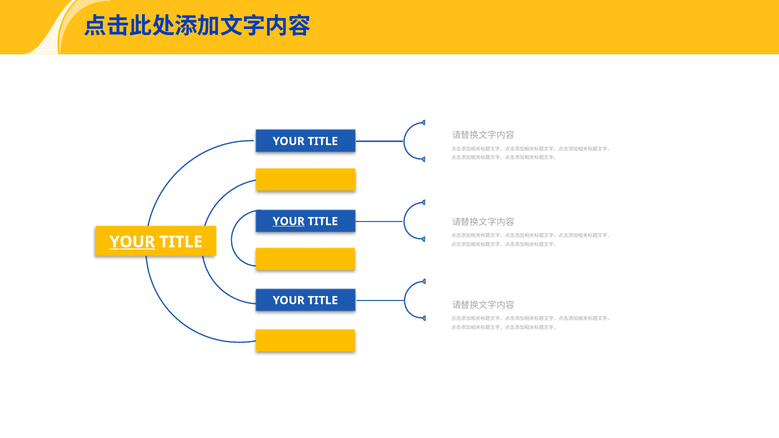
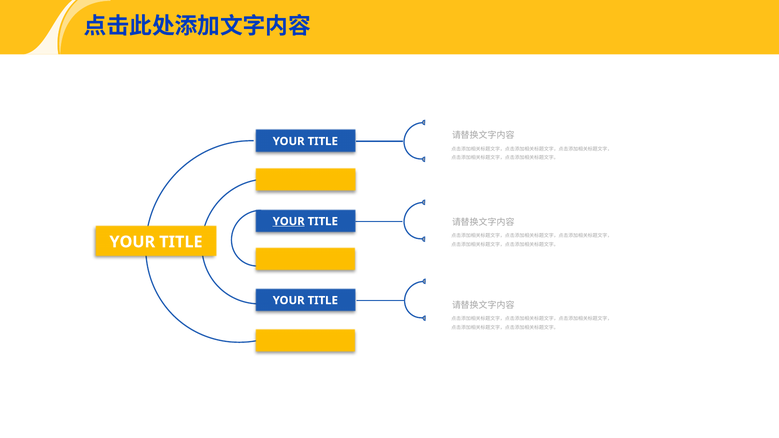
YOUR at (132, 242) underline: present -> none
